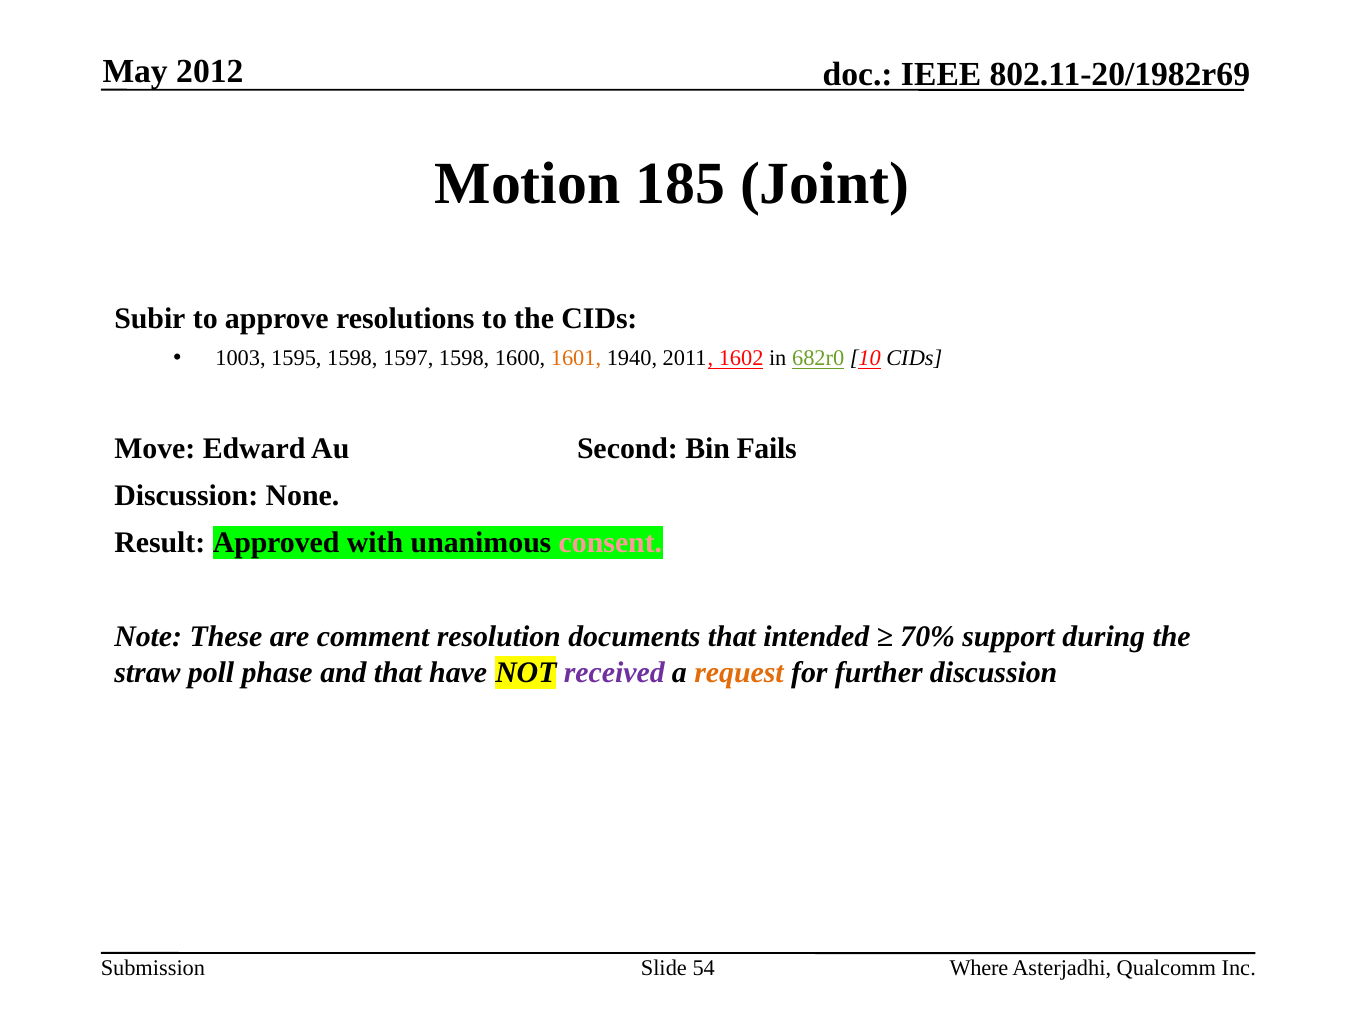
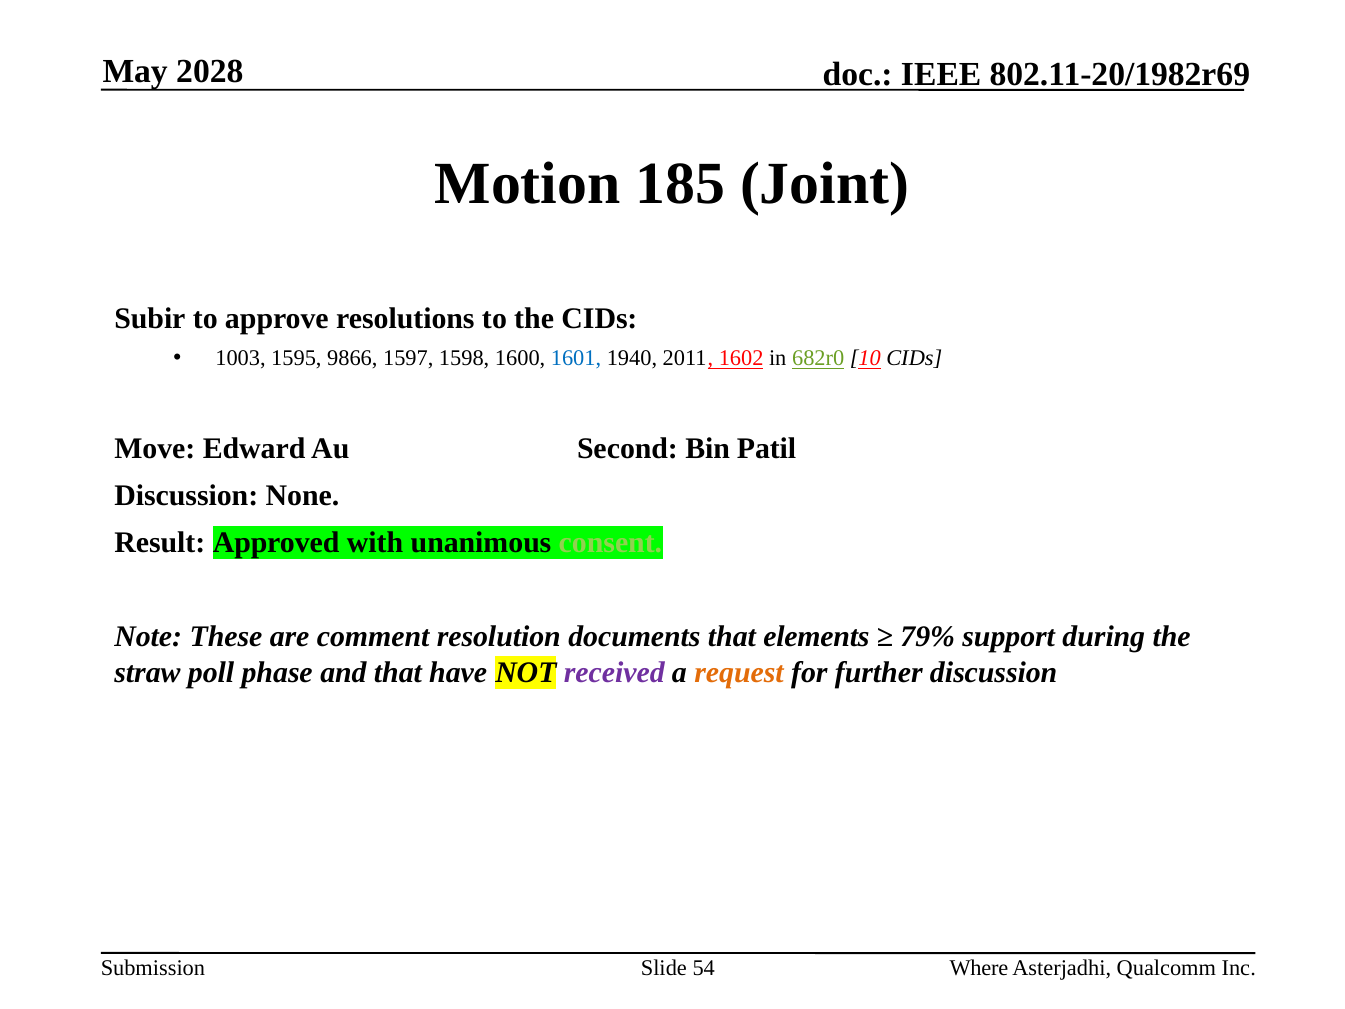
2012: 2012 -> 2028
1595 1598: 1598 -> 9866
1601 colour: orange -> blue
Fails: Fails -> Patil
consent colour: pink -> light green
intended: intended -> elements
70%: 70% -> 79%
